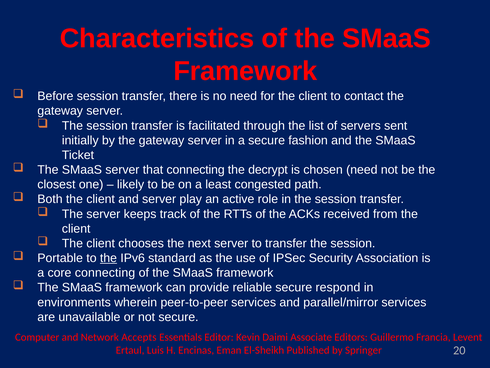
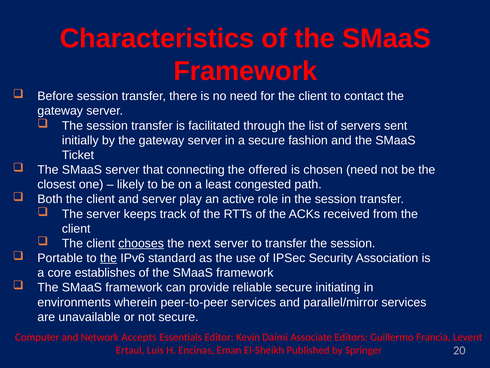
decrypt: decrypt -> offered
chooses underline: none -> present
core connecting: connecting -> establishes
respond: respond -> initiating
